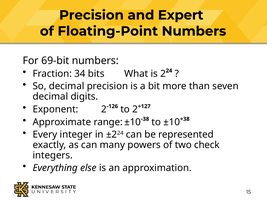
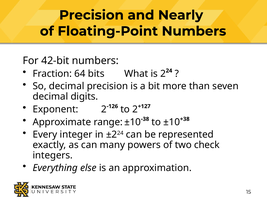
Expert: Expert -> Nearly
69-bit: 69-bit -> 42-bit
34: 34 -> 64
